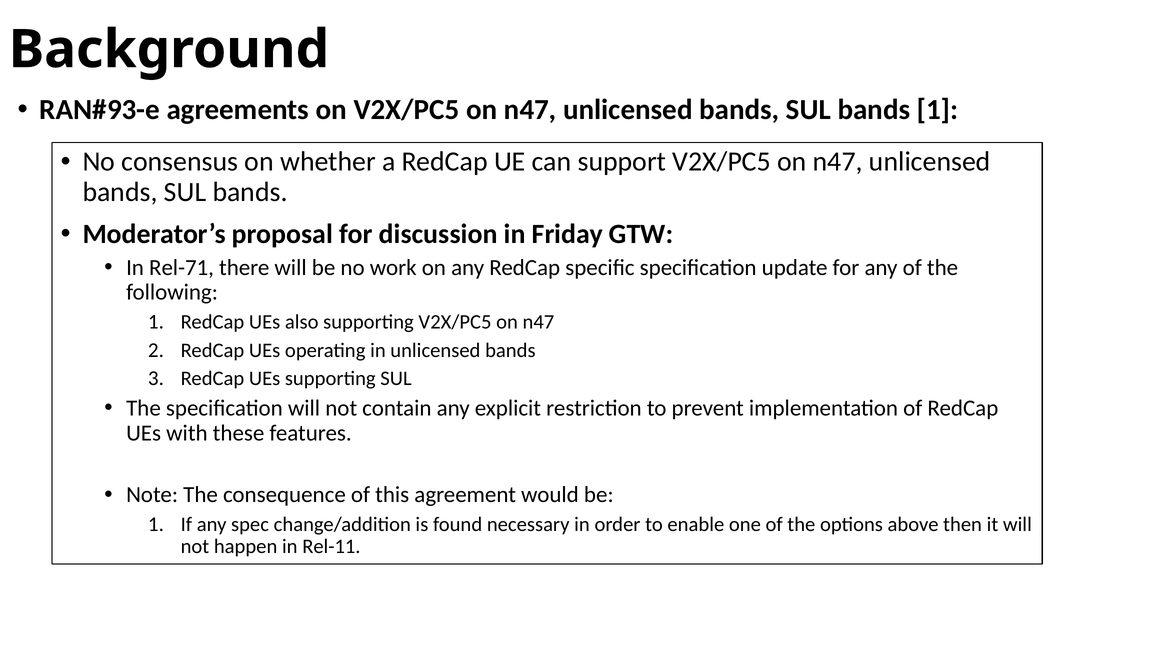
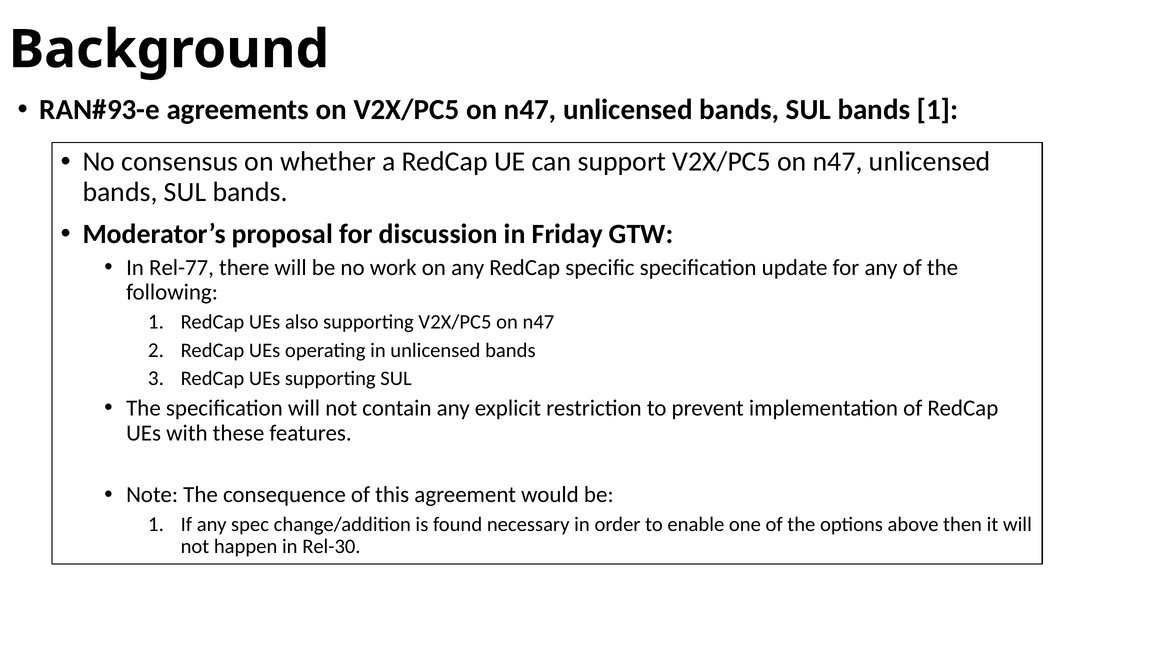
Rel-71: Rel-71 -> Rel-77
Rel-11: Rel-11 -> Rel-30
